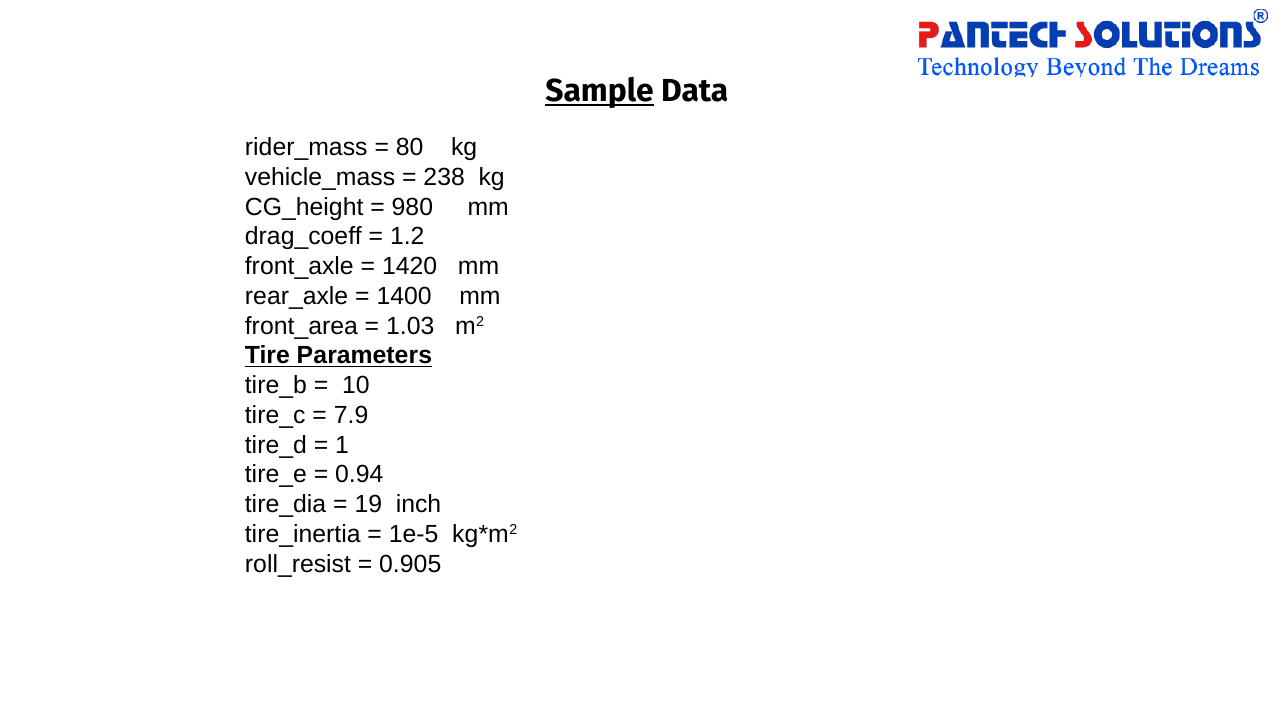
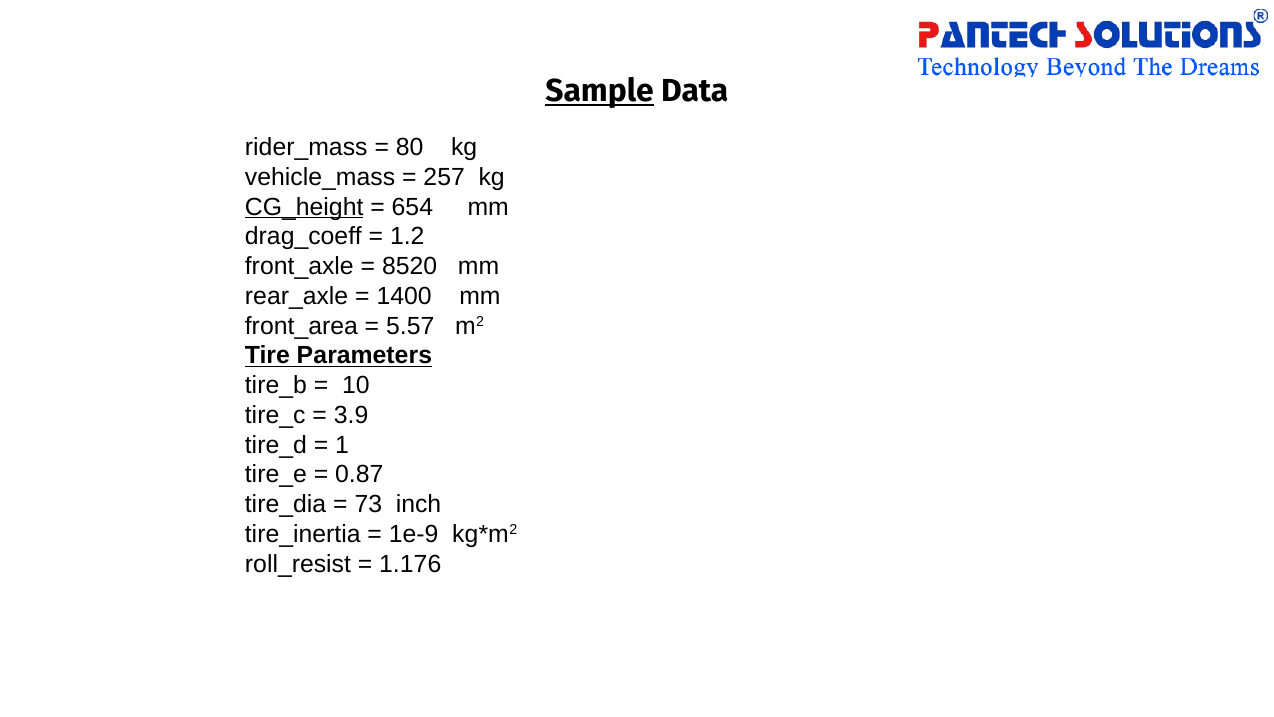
238: 238 -> 257
CG_height underline: none -> present
980: 980 -> 654
1420: 1420 -> 8520
1.03: 1.03 -> 5.57
7.9: 7.9 -> 3.9
0.94: 0.94 -> 0.87
19: 19 -> 73
1e-5: 1e-5 -> 1e-9
0.905: 0.905 -> 1.176
